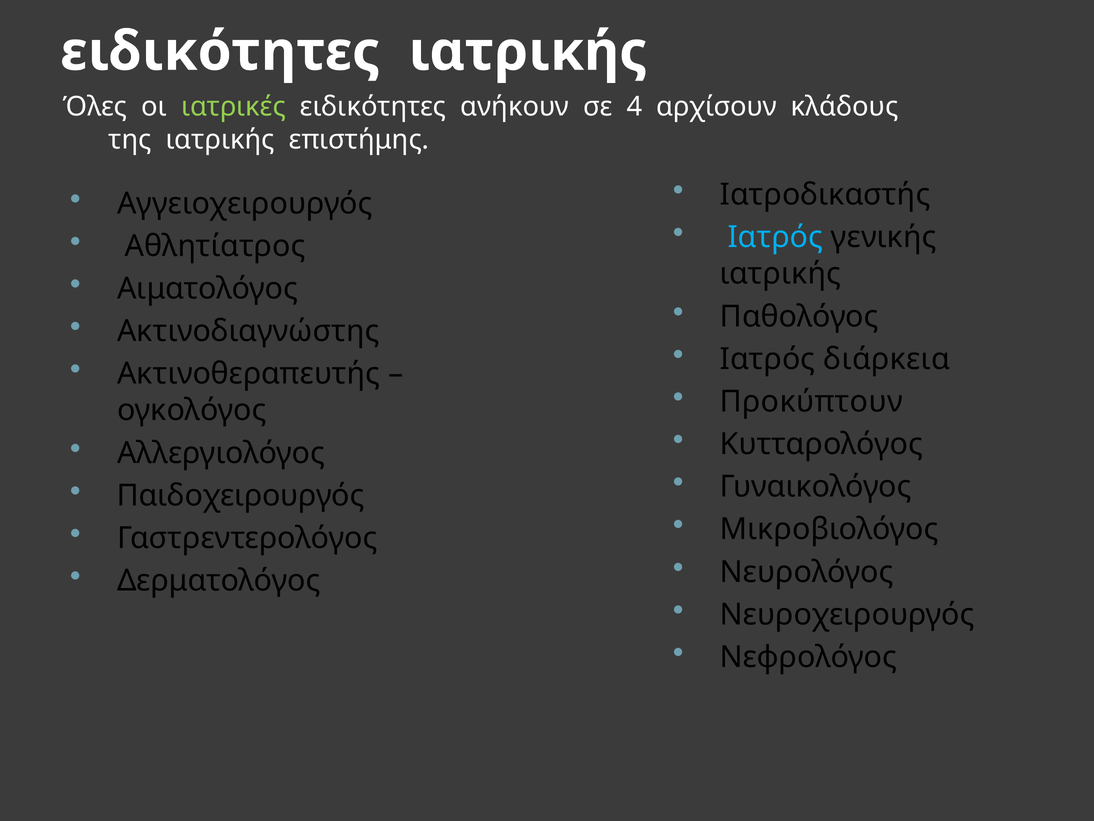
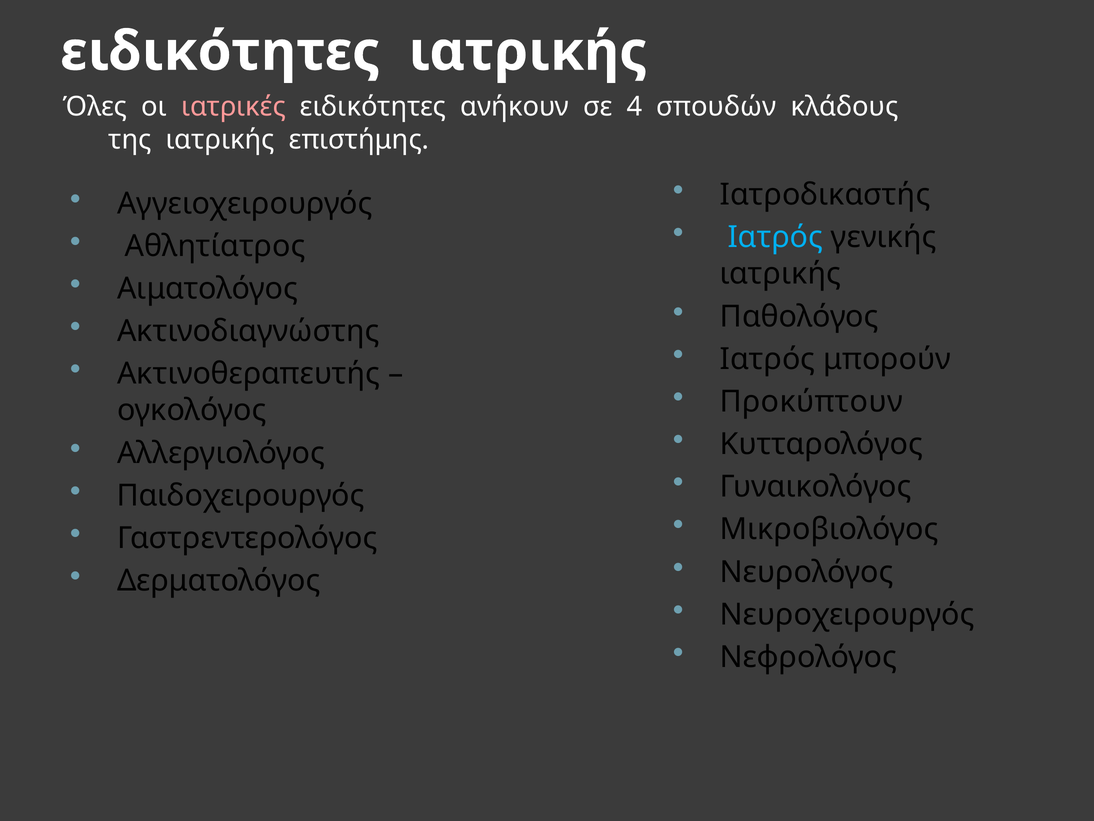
ιατρικές colour: light green -> pink
αρχίσουν: αρχίσουν -> σπουδών
διάρκεια: διάρκεια -> μπορούν
